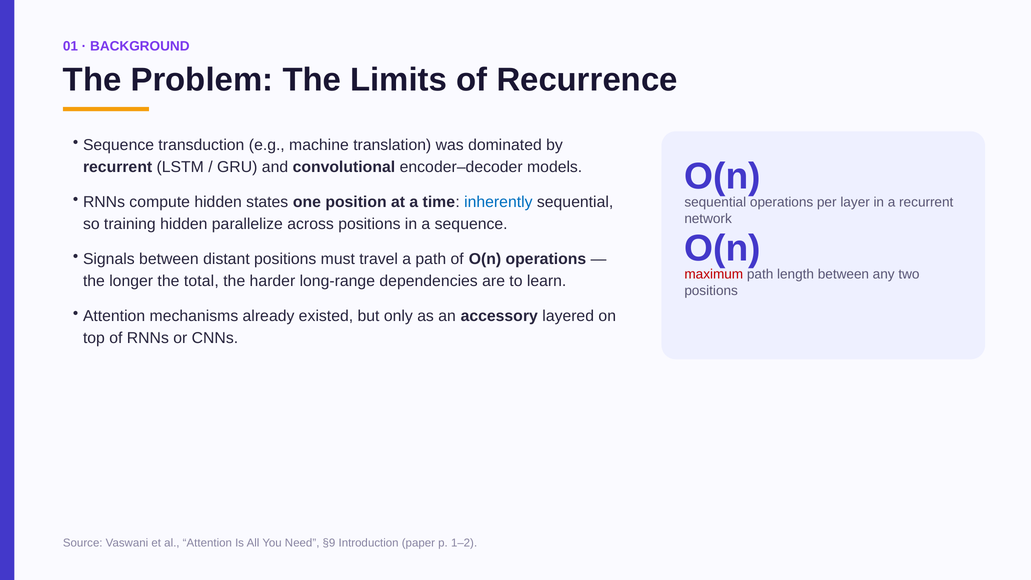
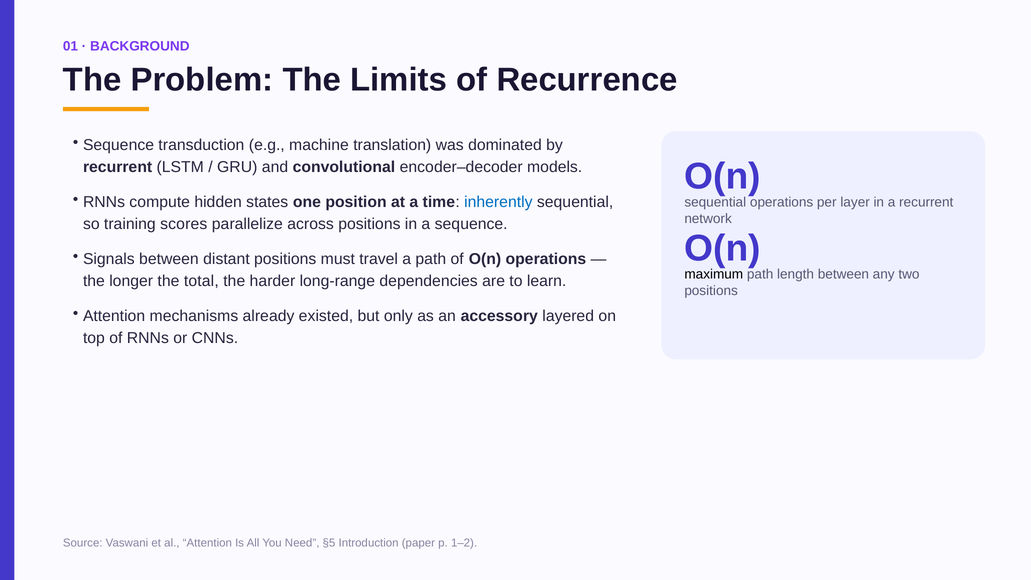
training hidden: hidden -> scores
maximum colour: red -> black
§9: §9 -> §5
